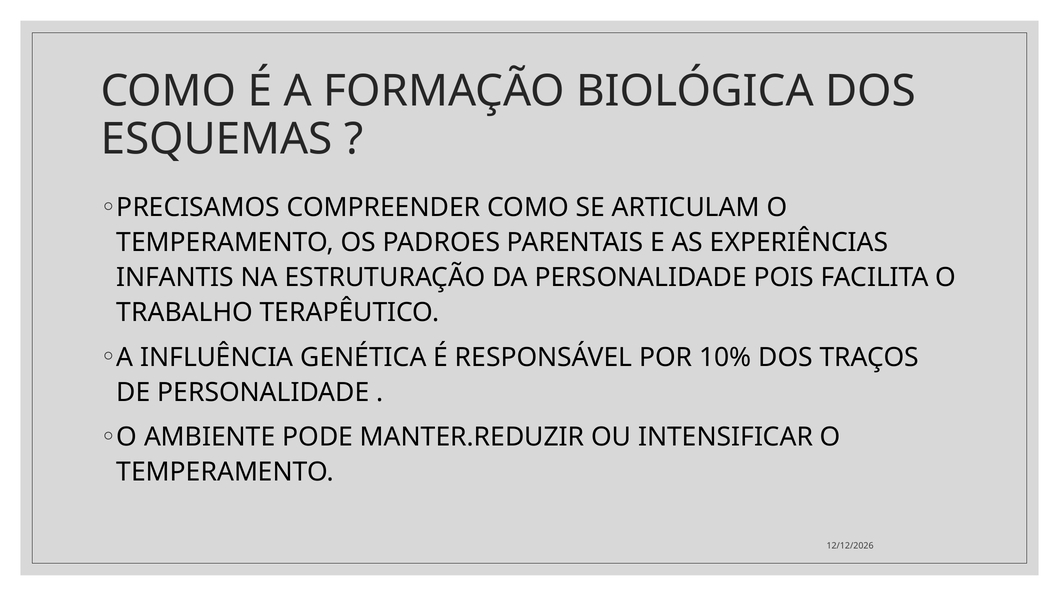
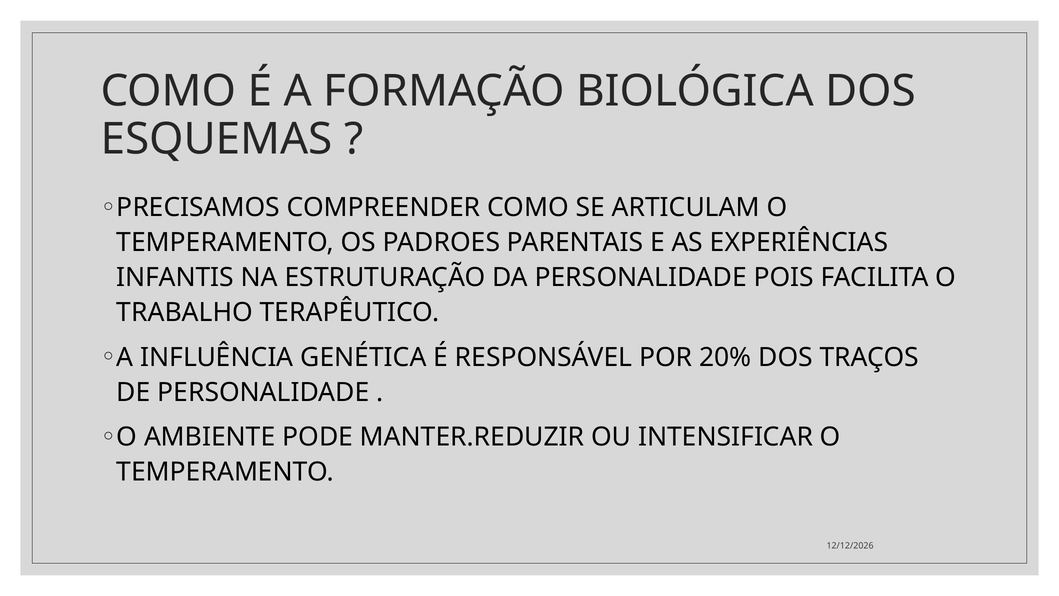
10%: 10% -> 20%
